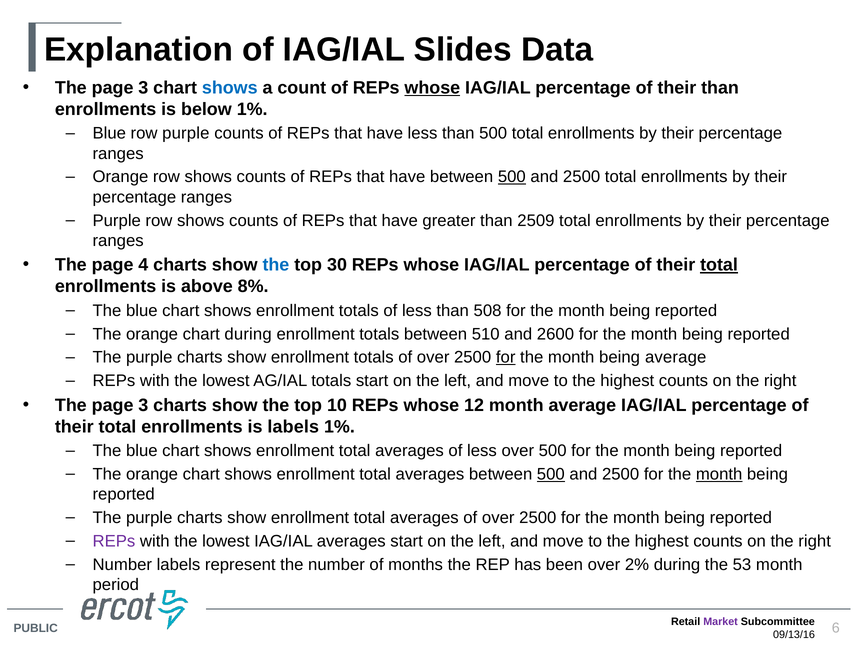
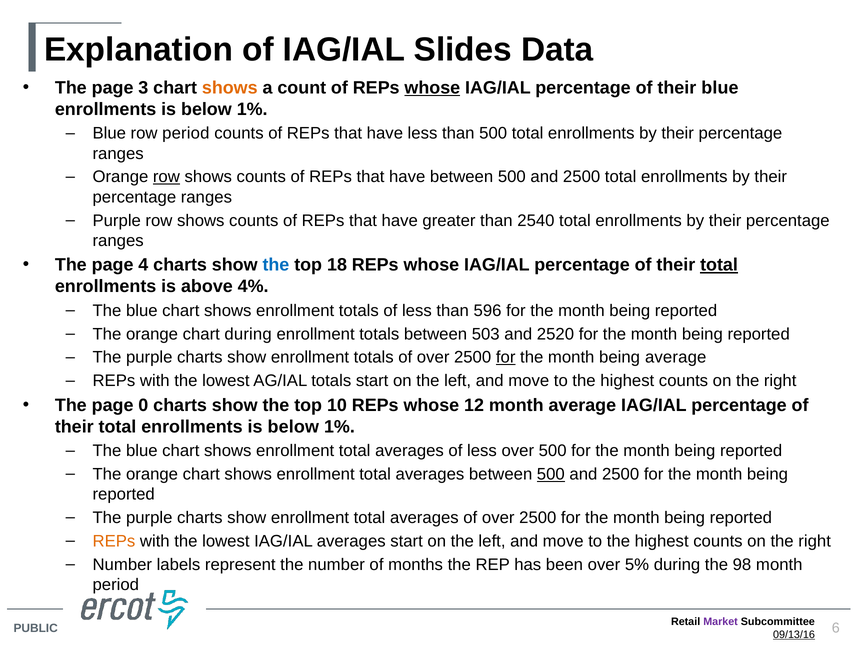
shows at (230, 88) colour: blue -> orange
their than: than -> blue
row purple: purple -> period
row at (166, 177) underline: none -> present
500 at (512, 177) underline: present -> none
2509: 2509 -> 2540
30: 30 -> 18
8%: 8% -> 4%
508: 508 -> 596
510: 510 -> 503
2600: 2600 -> 2520
3 at (143, 405): 3 -> 0
total enrollments is labels: labels -> below
month at (719, 474) underline: present -> none
REPs at (114, 541) colour: purple -> orange
2%: 2% -> 5%
53: 53 -> 98
09/13/16 underline: none -> present
